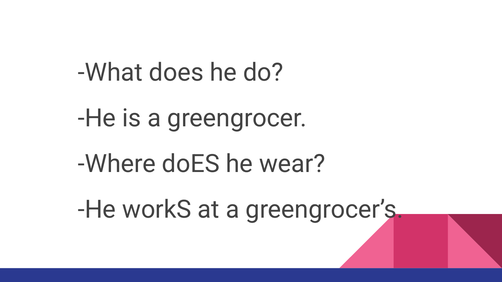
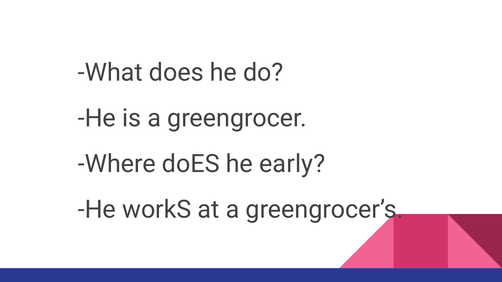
wear: wear -> early
